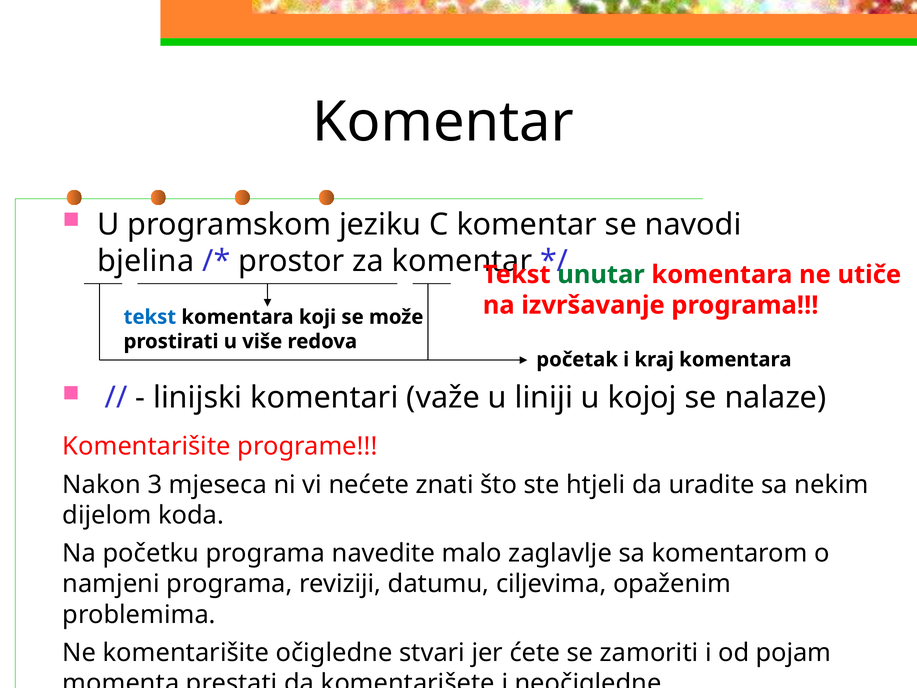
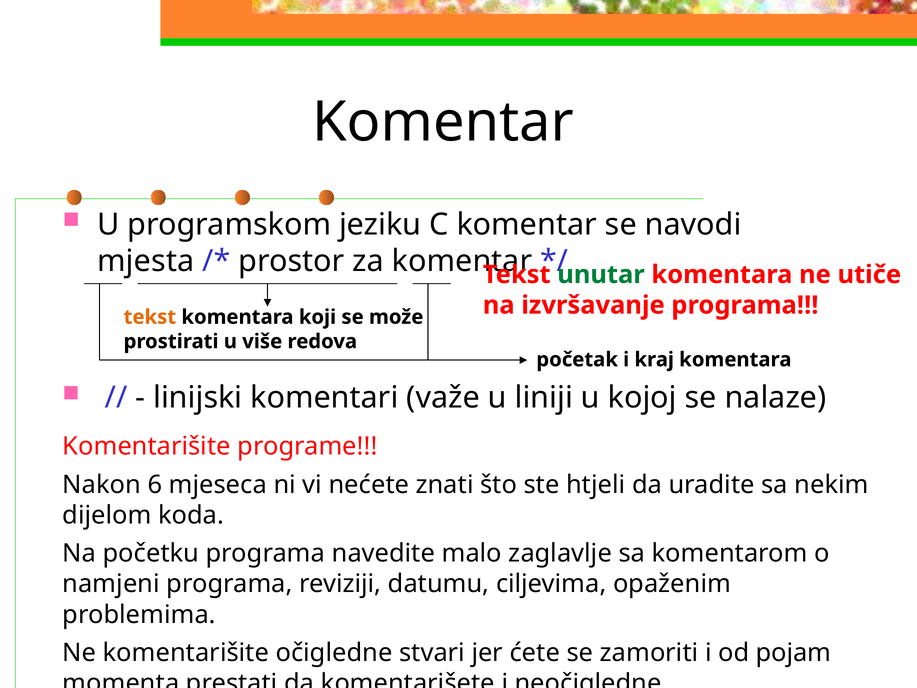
bjelina: bjelina -> mjesta
tekst at (150, 317) colour: blue -> orange
3: 3 -> 6
